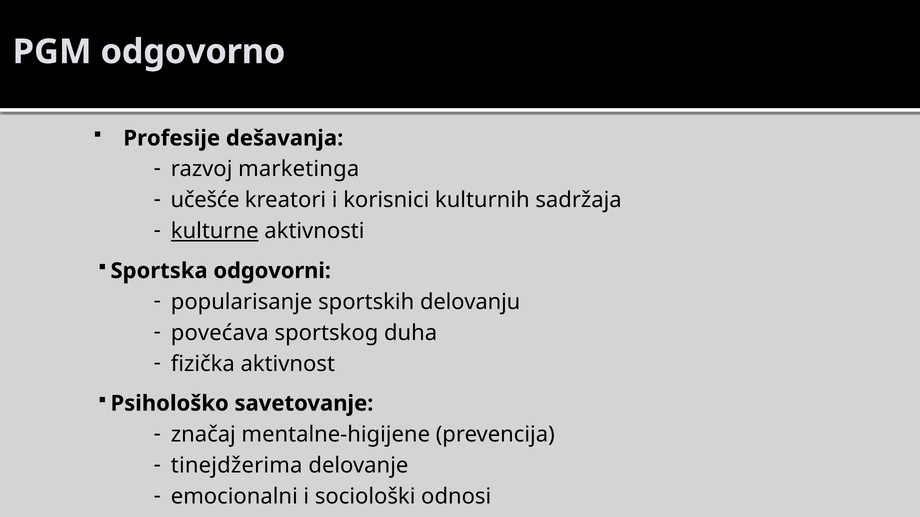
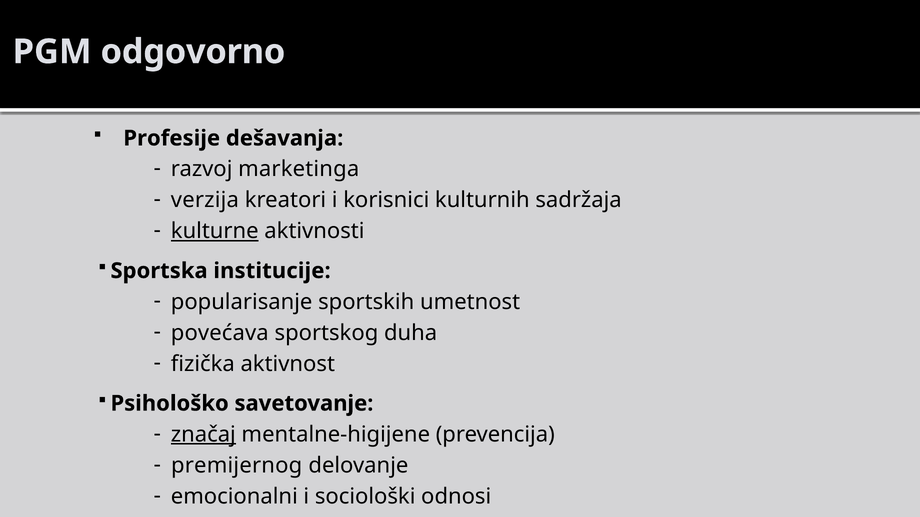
učešće: učešće -> verzija
odgovorni: odgovorni -> institucije
delovanju: delovanju -> umetnost
značaj underline: none -> present
tinejdžerima: tinejdžerima -> premijernog
